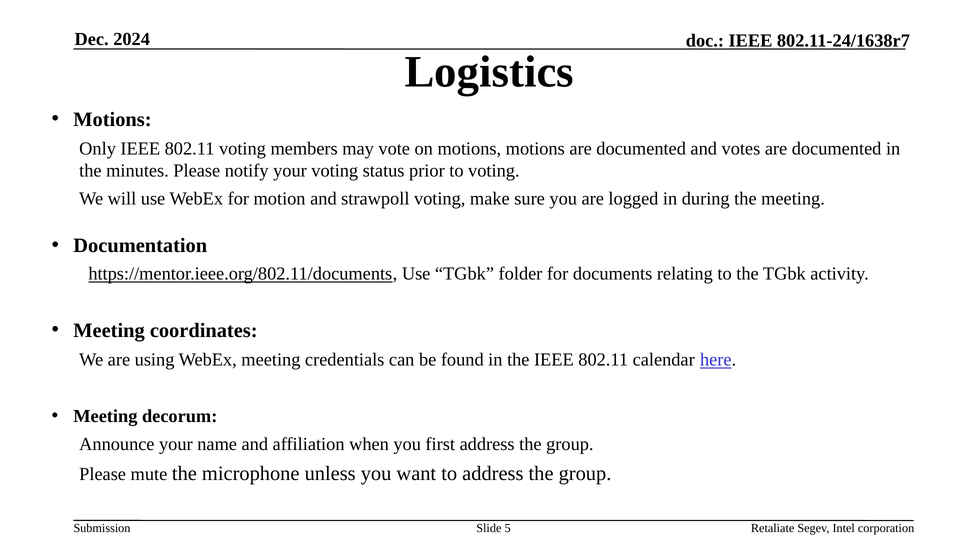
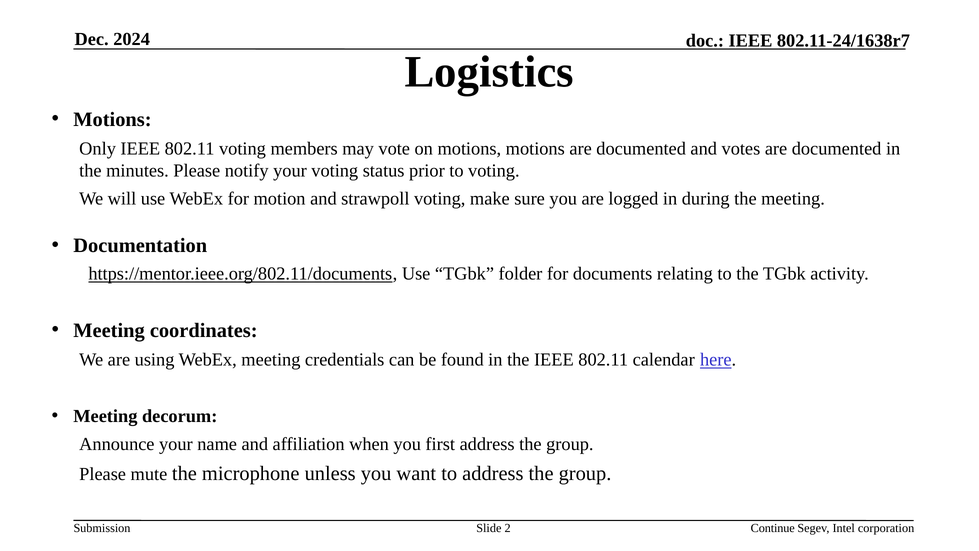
5: 5 -> 2
Retaliate: Retaliate -> Continue
